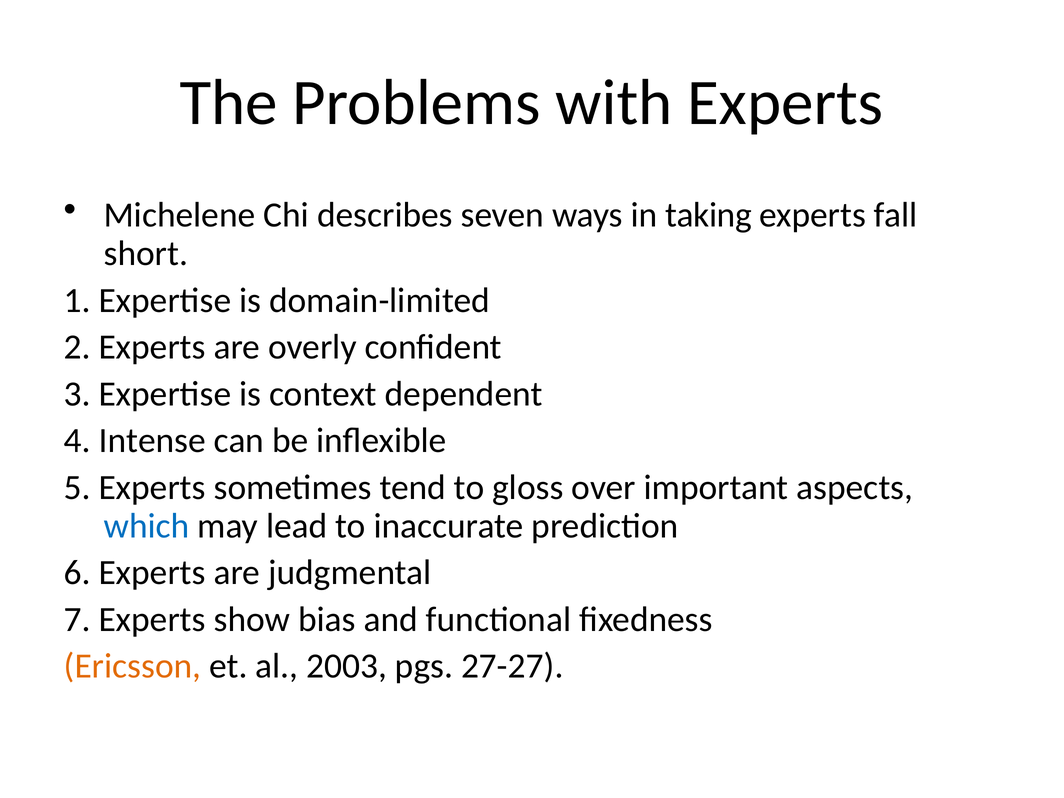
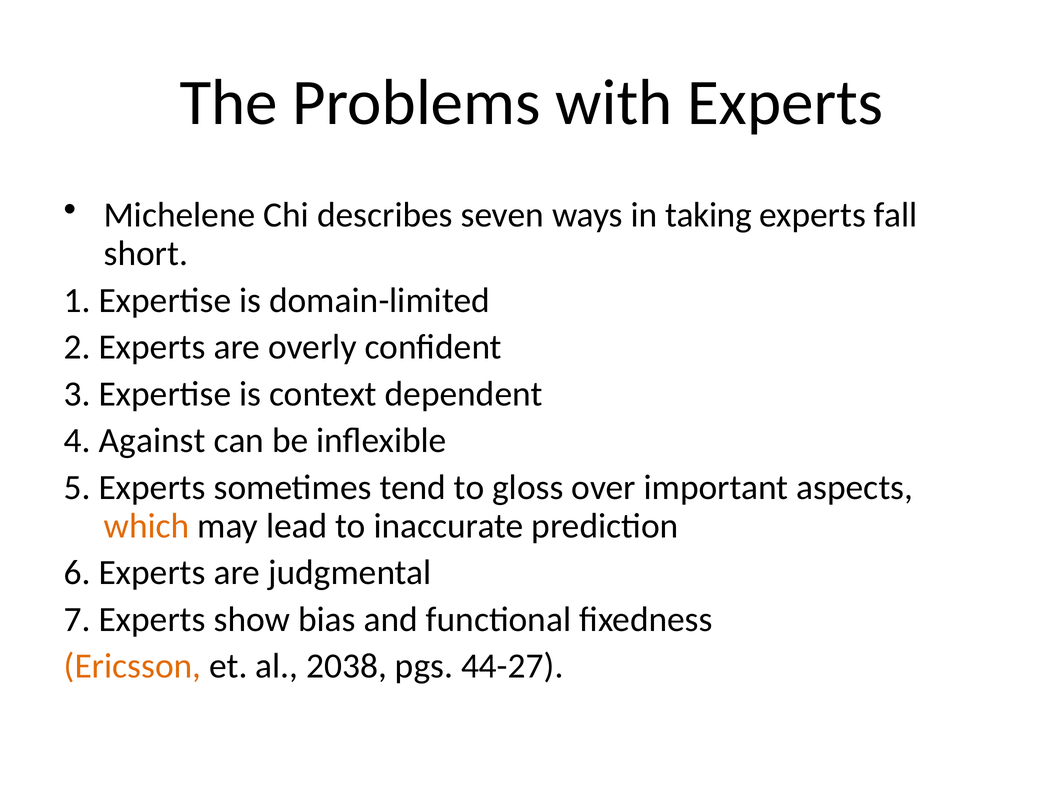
Intense: Intense -> Against
which colour: blue -> orange
2003: 2003 -> 2038
27-27: 27-27 -> 44-27
